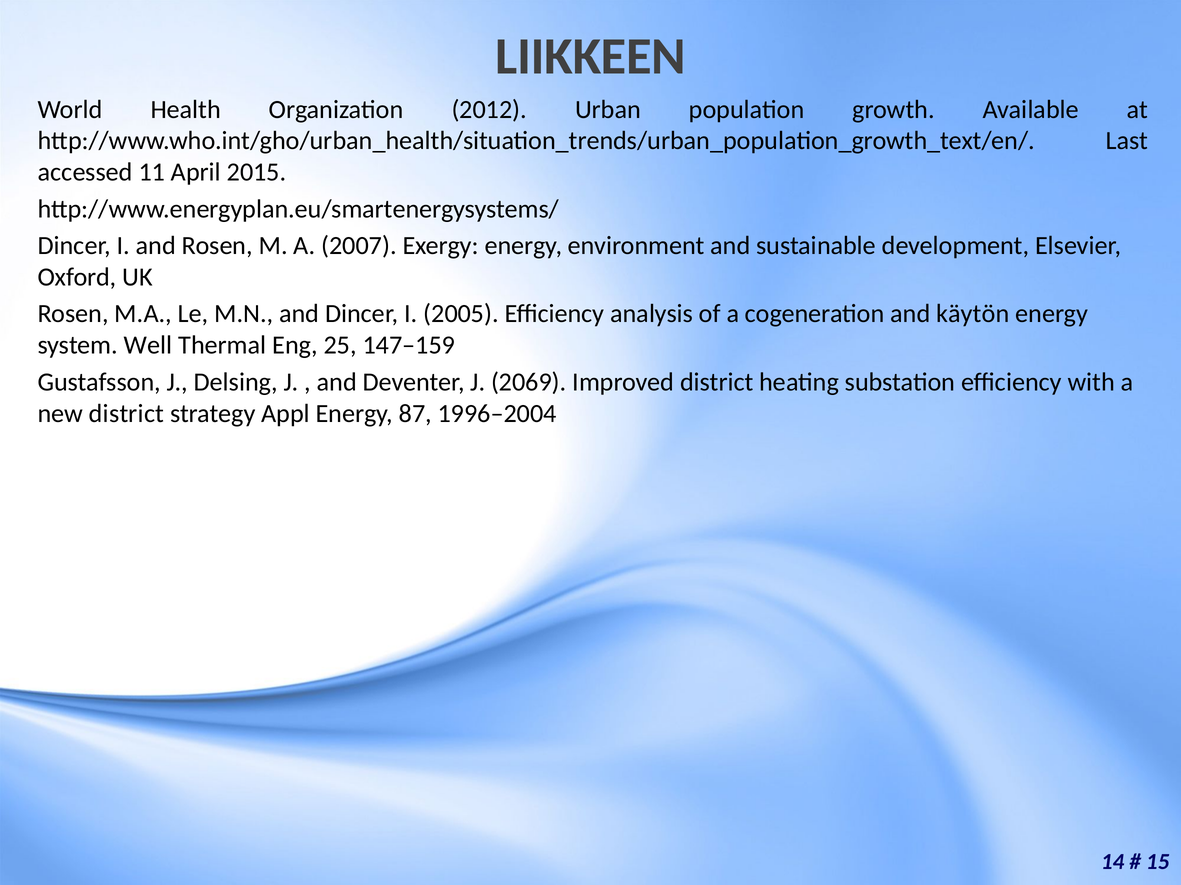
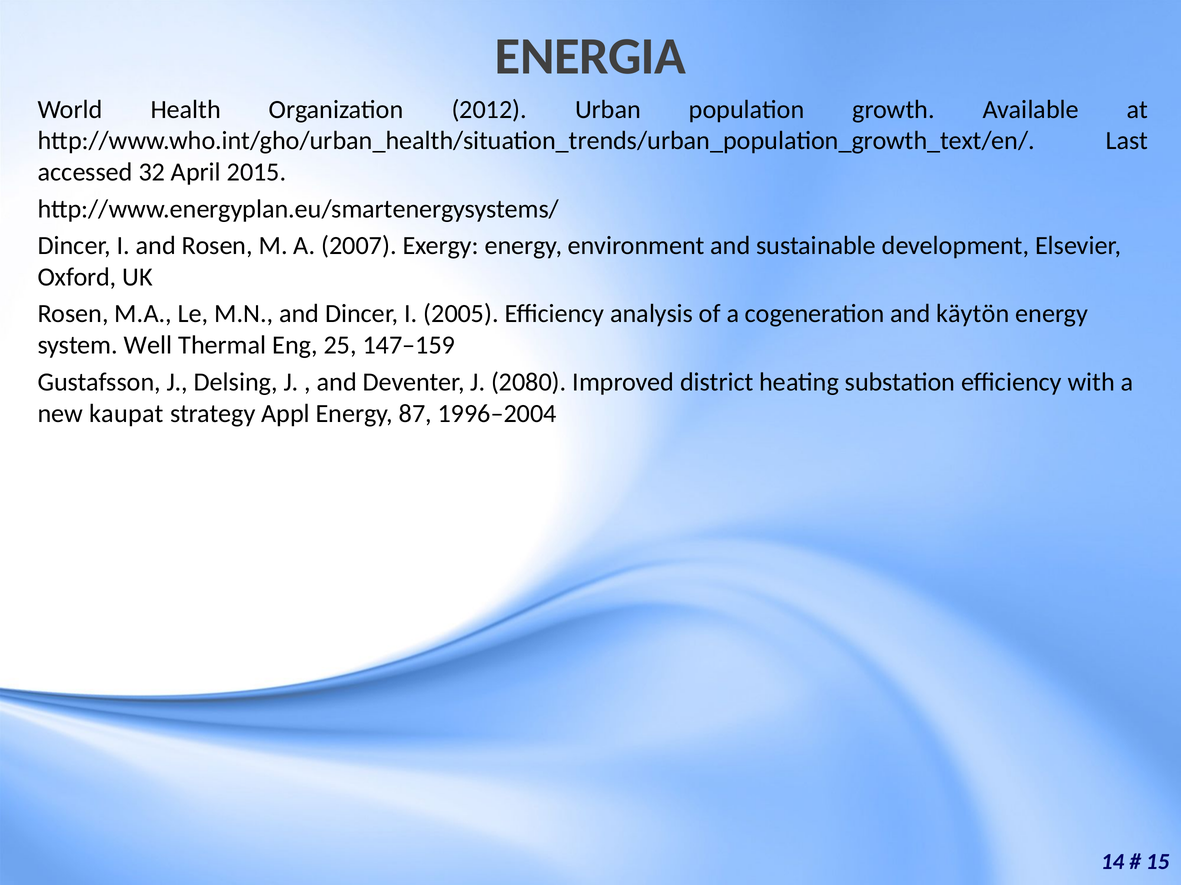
LIIKKEEN: LIIKKEEN -> ENERGIA
11: 11 -> 32
2069: 2069 -> 2080
new district: district -> kaupat
